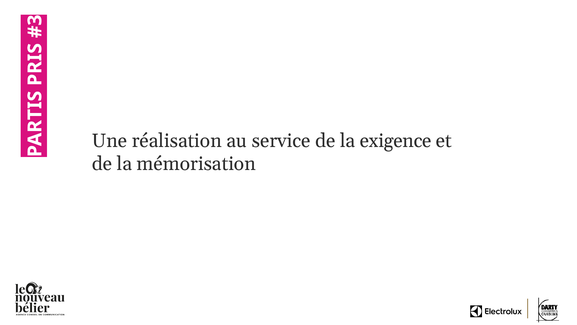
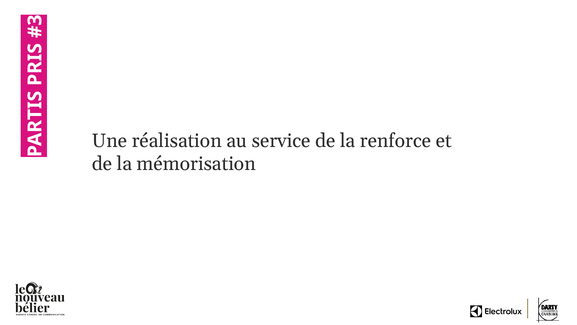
exigence: exigence -> renforce
